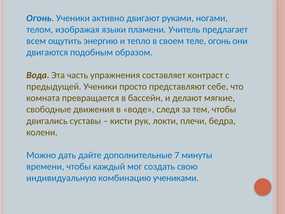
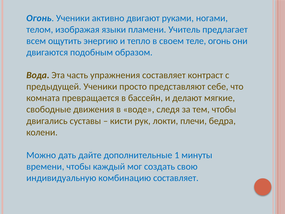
7: 7 -> 1
комбинацию учениками: учениками -> составляет
